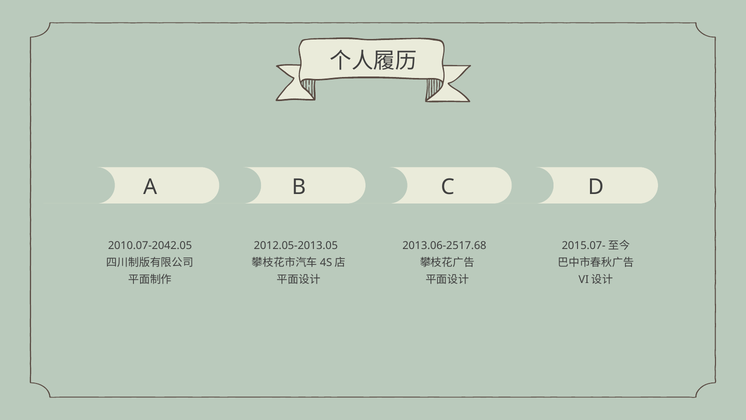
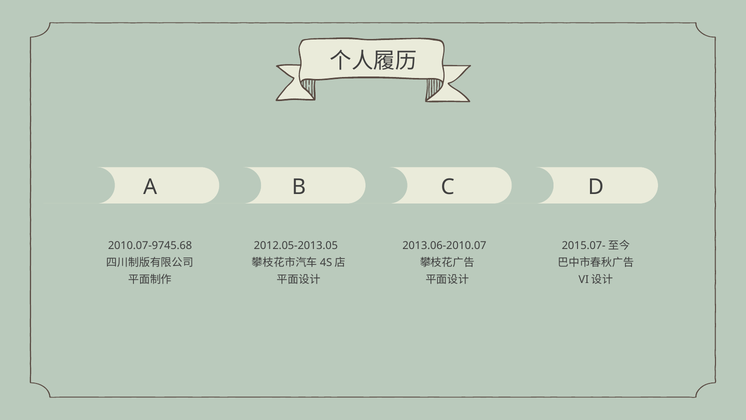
2010.07-2042.05: 2010.07-2042.05 -> 2010.07-9745.68
2013.06-2517.68: 2013.06-2517.68 -> 2013.06-2010.07
